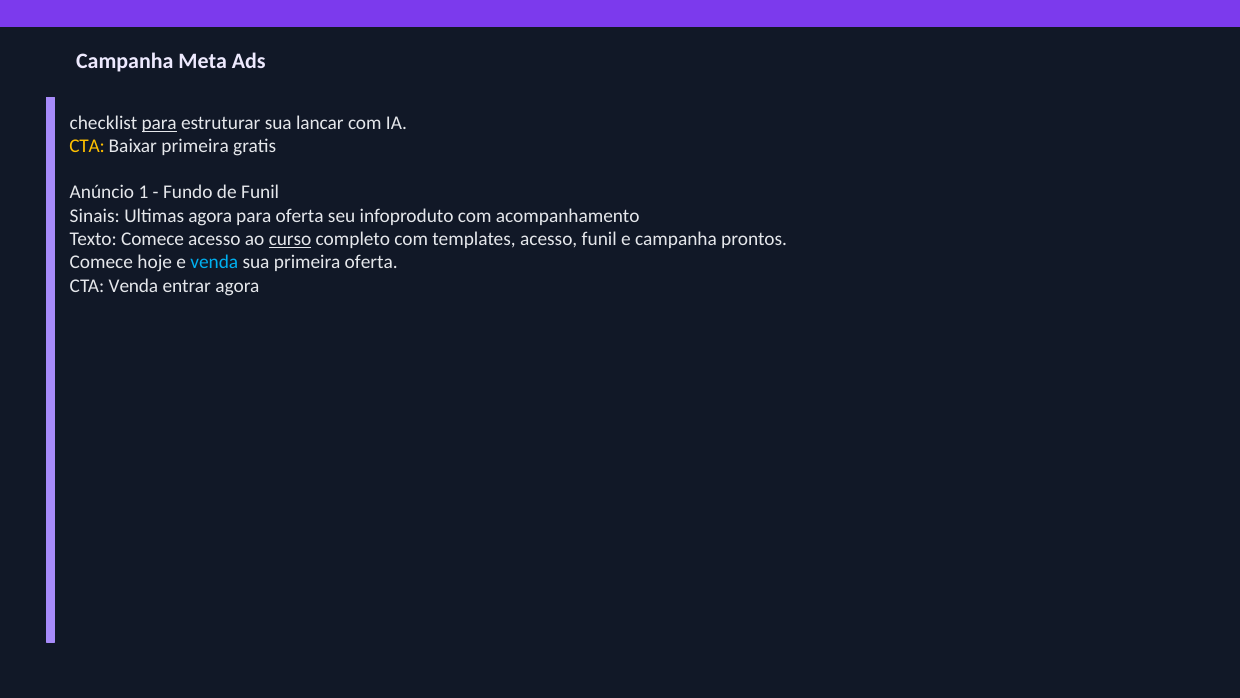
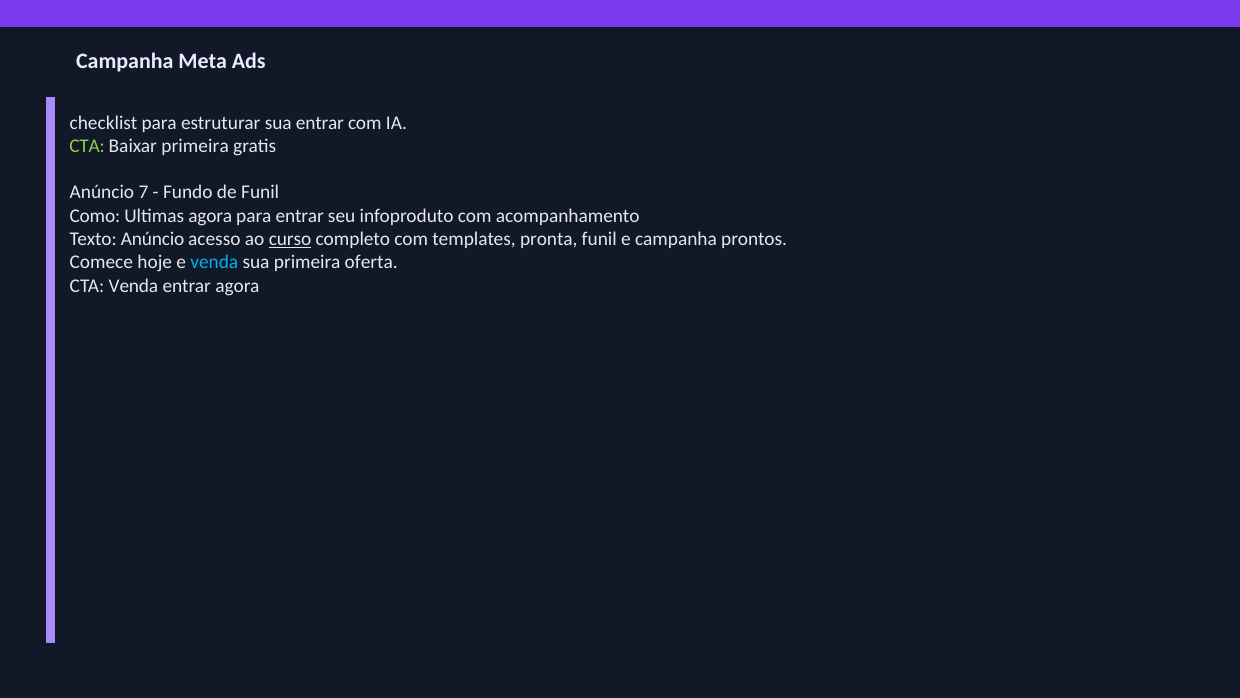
para at (159, 123) underline: present -> none
sua lancar: lancar -> entrar
CTA at (87, 146) colour: yellow -> light green
1: 1 -> 7
Sinais: Sinais -> Como
para oferta: oferta -> entrar
Texto Comece: Comece -> Anúncio
templates acesso: acesso -> pronta
